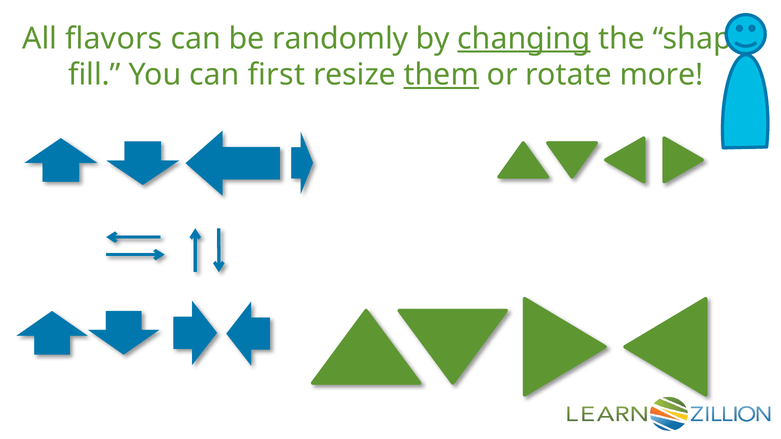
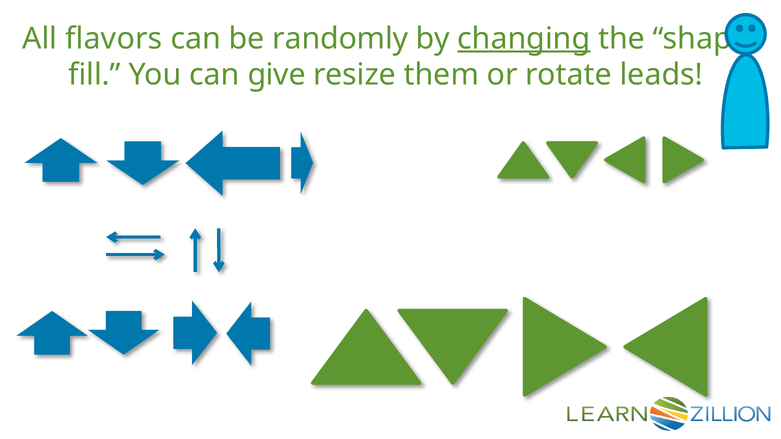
first: first -> give
them underline: present -> none
more: more -> leads
